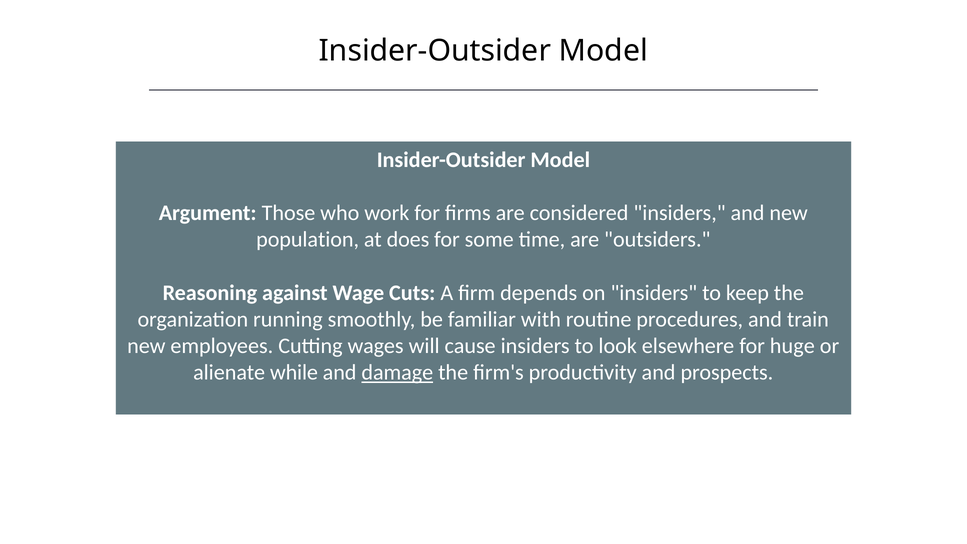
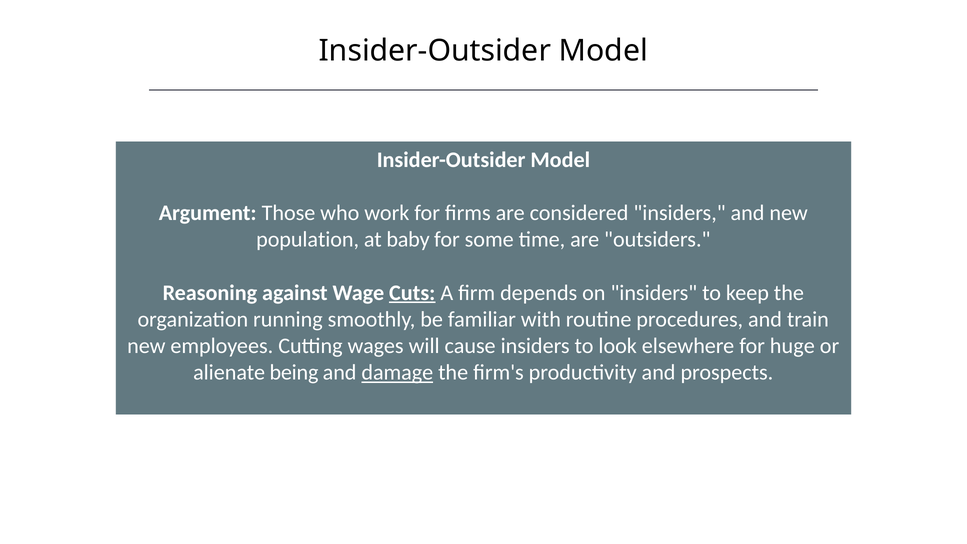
does: does -> baby
Cuts underline: none -> present
while: while -> being
